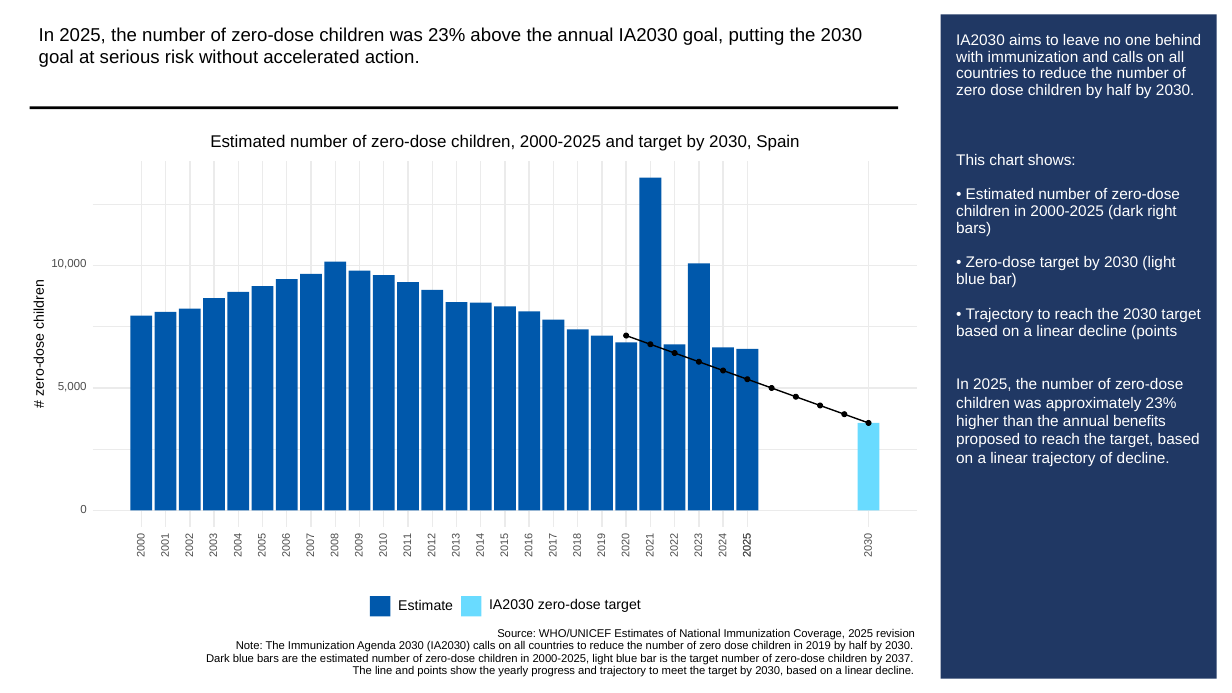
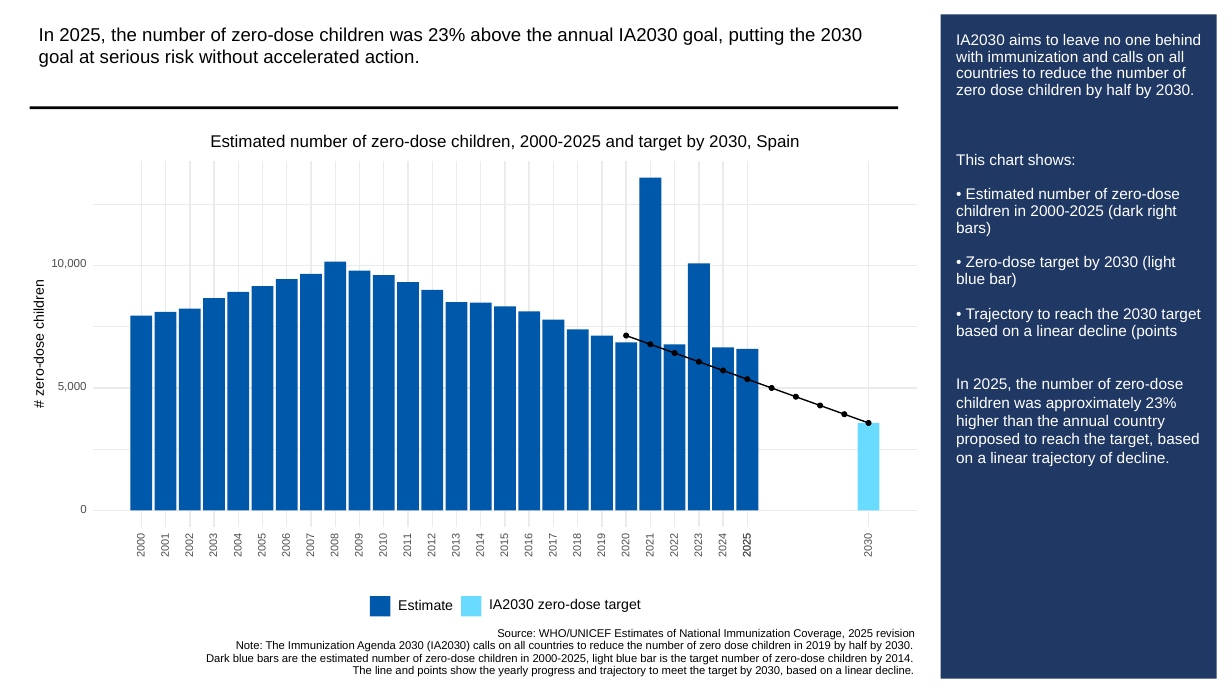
benefits: benefits -> country
2037: 2037 -> 2014
